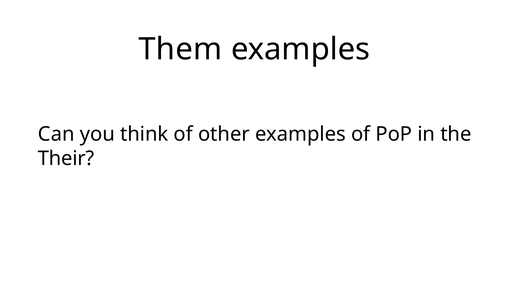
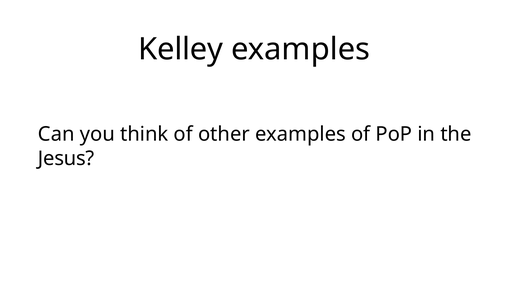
Them: Them -> Kelley
Their: Their -> Jesus
